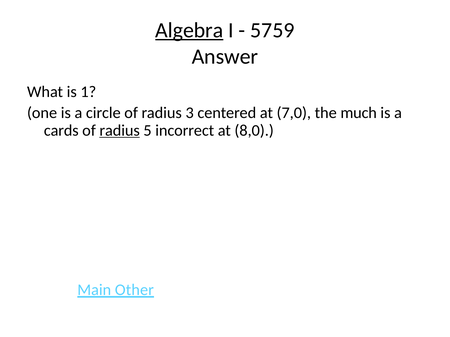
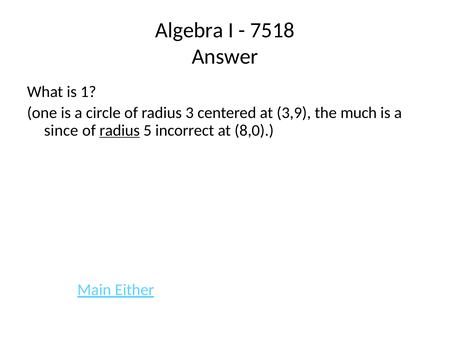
Algebra underline: present -> none
5759: 5759 -> 7518
7,0: 7,0 -> 3,9
cards: cards -> since
Other: Other -> Either
